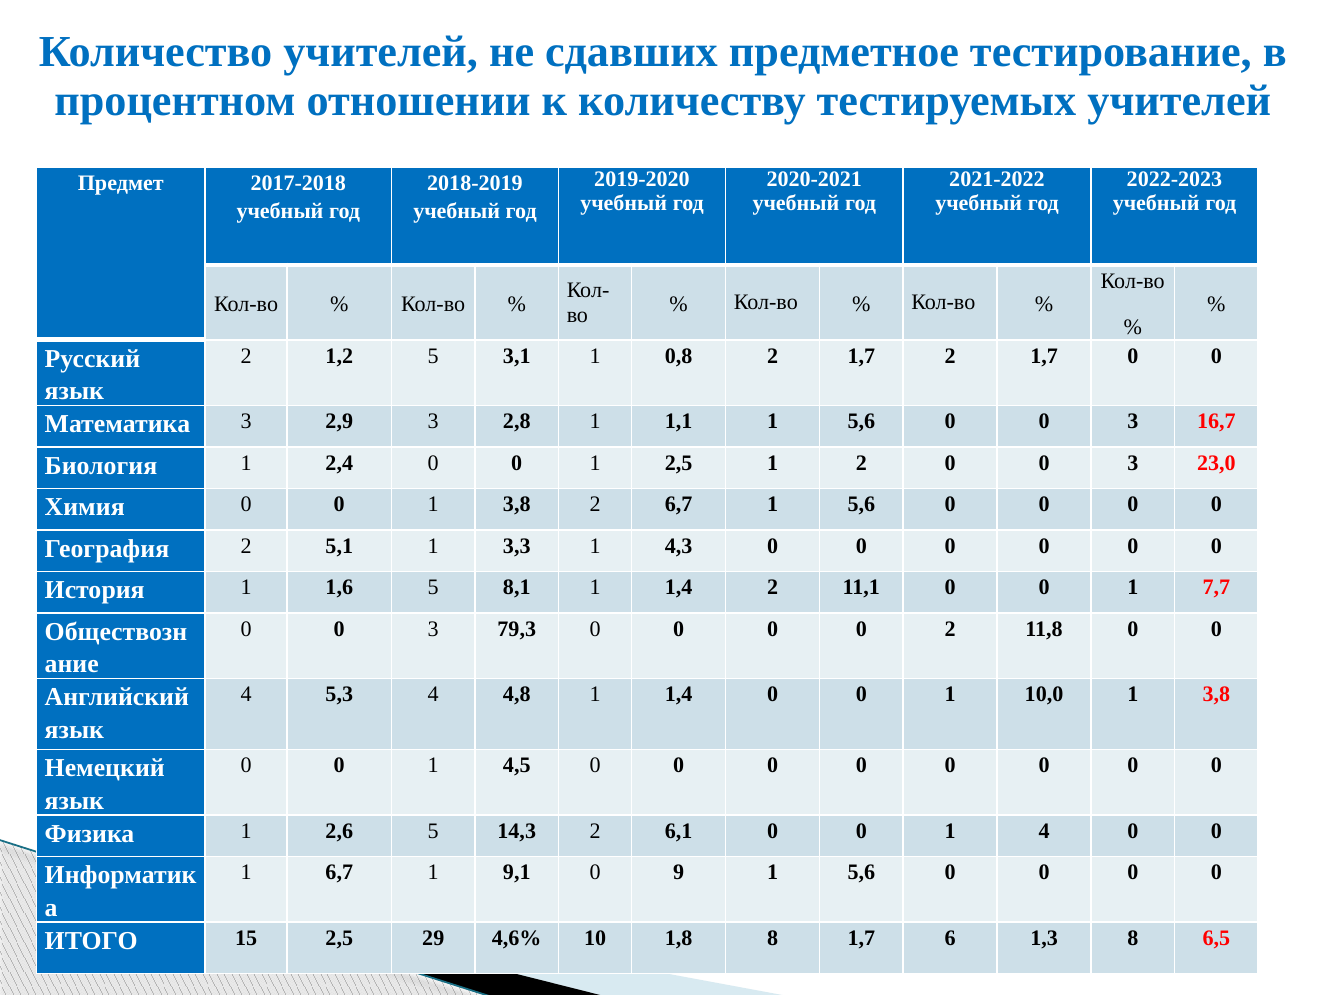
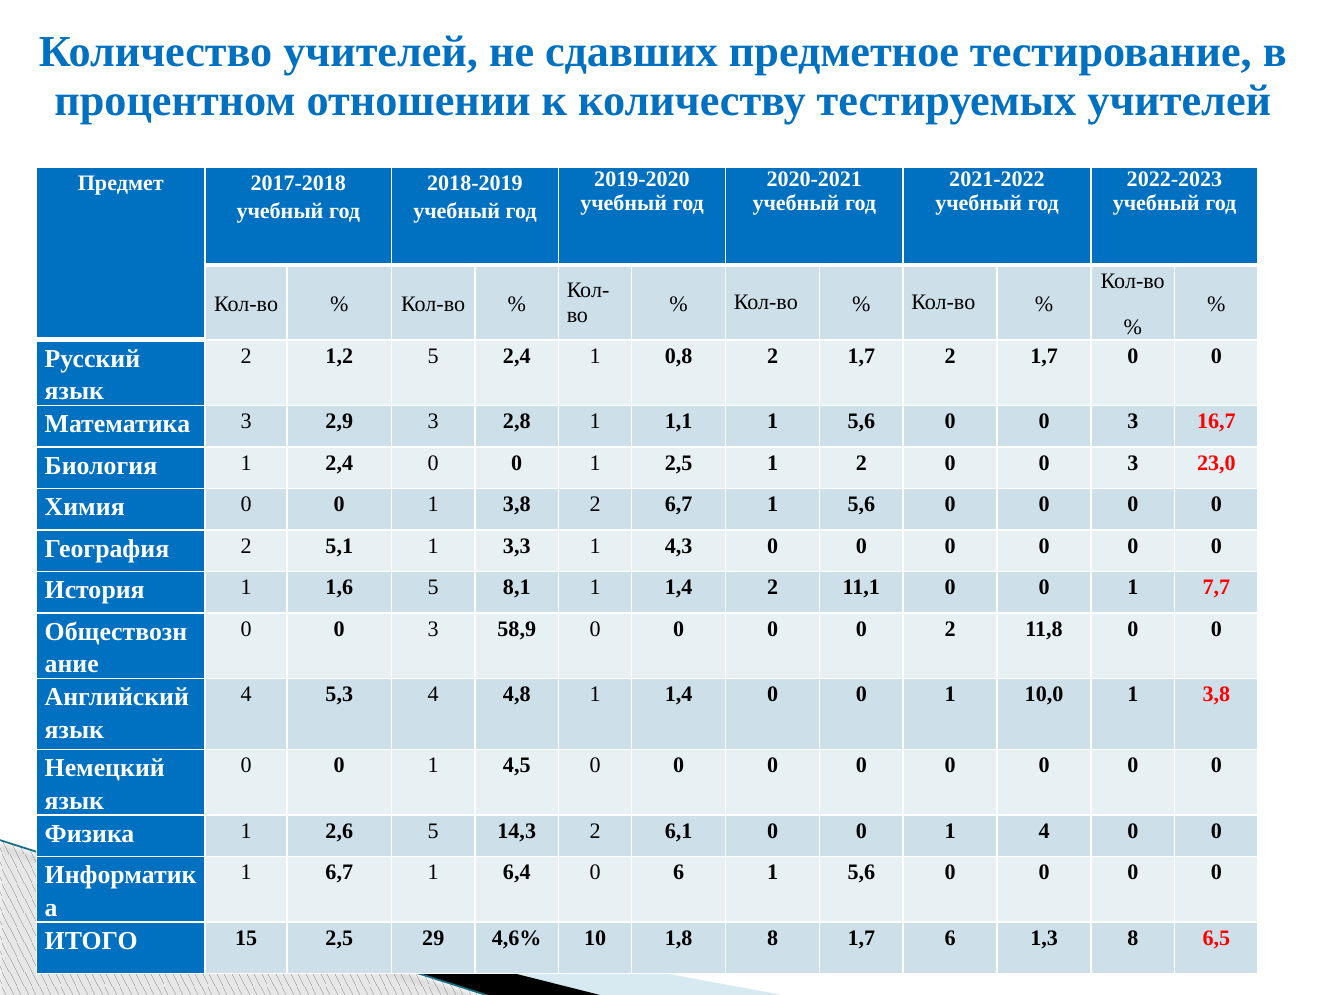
5 3,1: 3,1 -> 2,4
79,3: 79,3 -> 58,9
9,1: 9,1 -> 6,4
0 9: 9 -> 6
